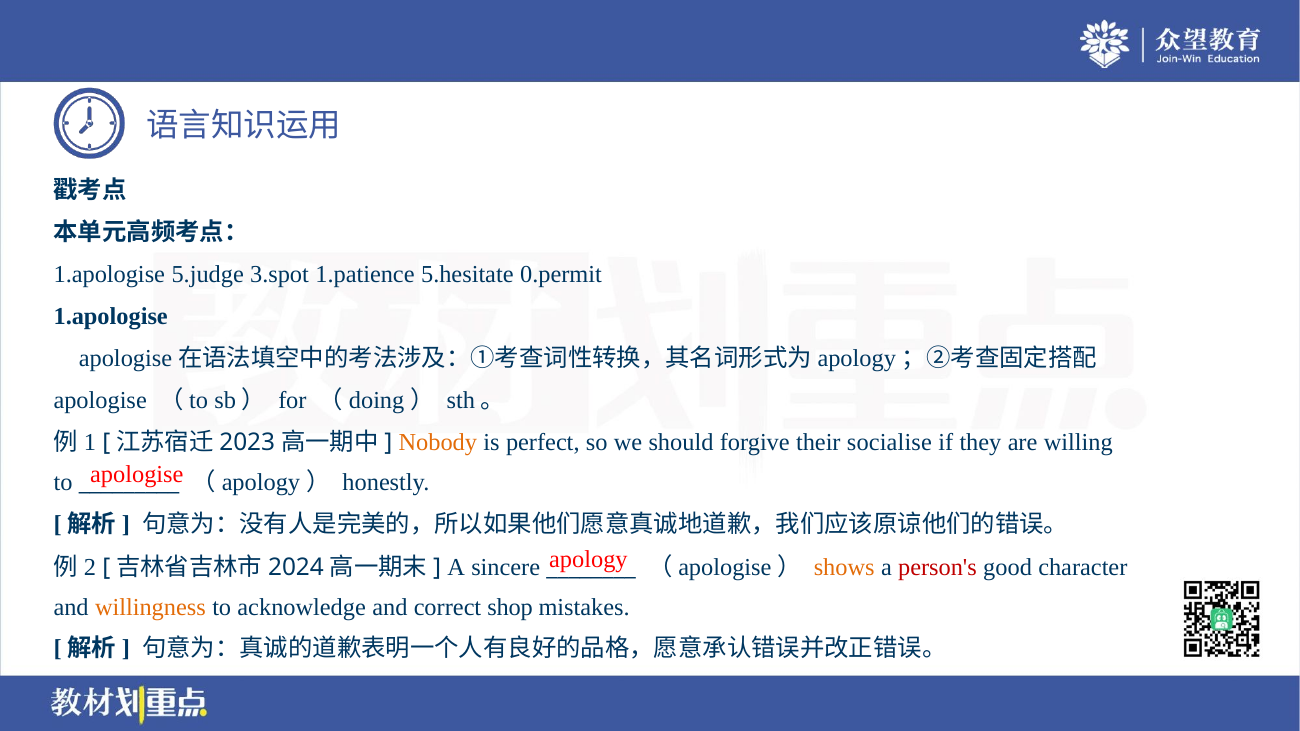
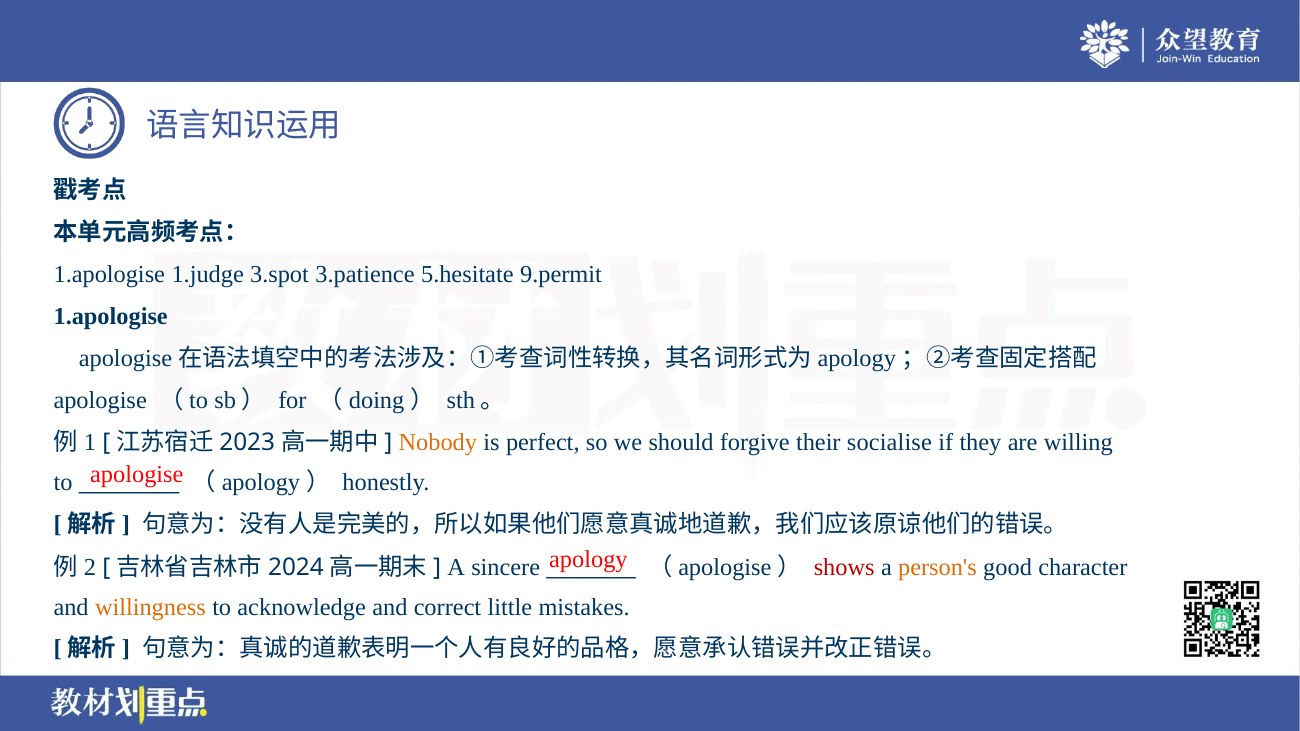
5.judge: 5.judge -> 1.judge
1.patience: 1.patience -> 3.patience
0.permit: 0.permit -> 9.permit
shows colour: orange -> red
person's colour: red -> orange
shop: shop -> little
